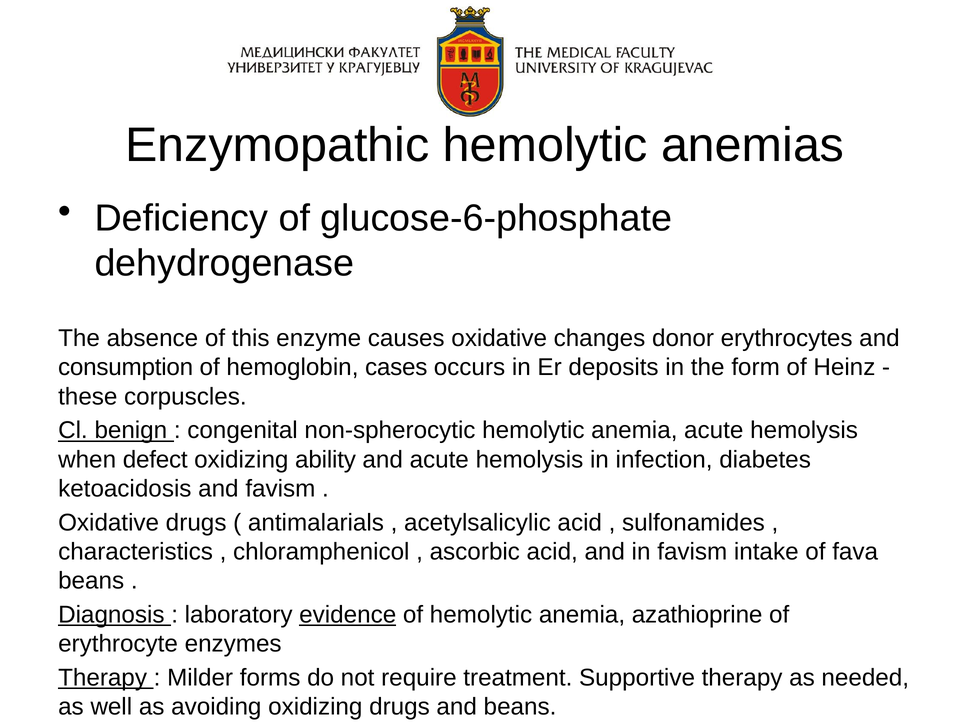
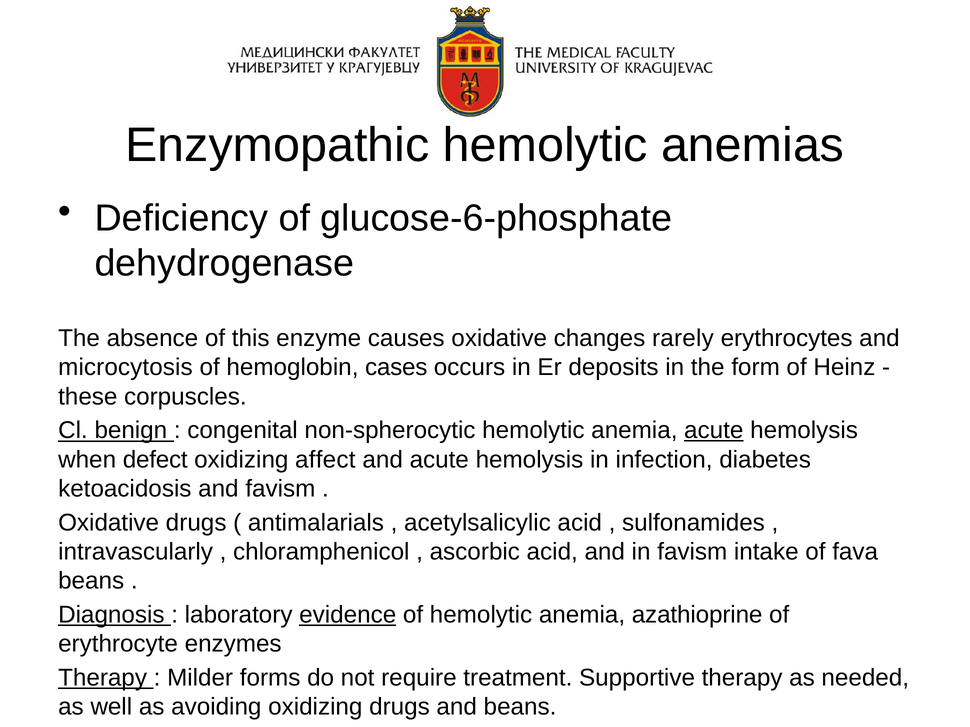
donor: donor -> rarely
consumption: consumption -> microcytosis
acute at (714, 431) underline: none -> present
ability: ability -> affect
characteristics: characteristics -> intravascularly
